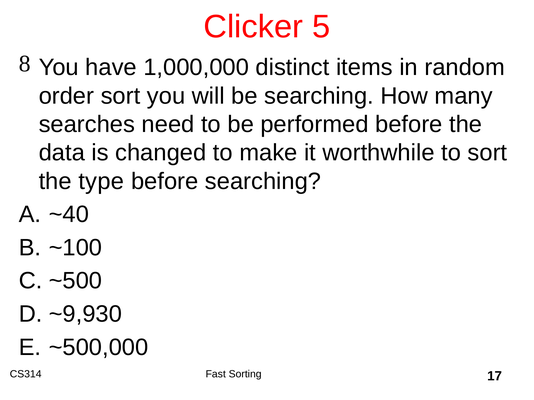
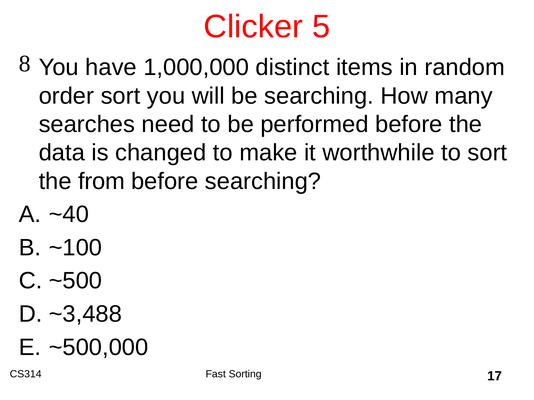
type: type -> from
~9,930: ~9,930 -> ~3,488
